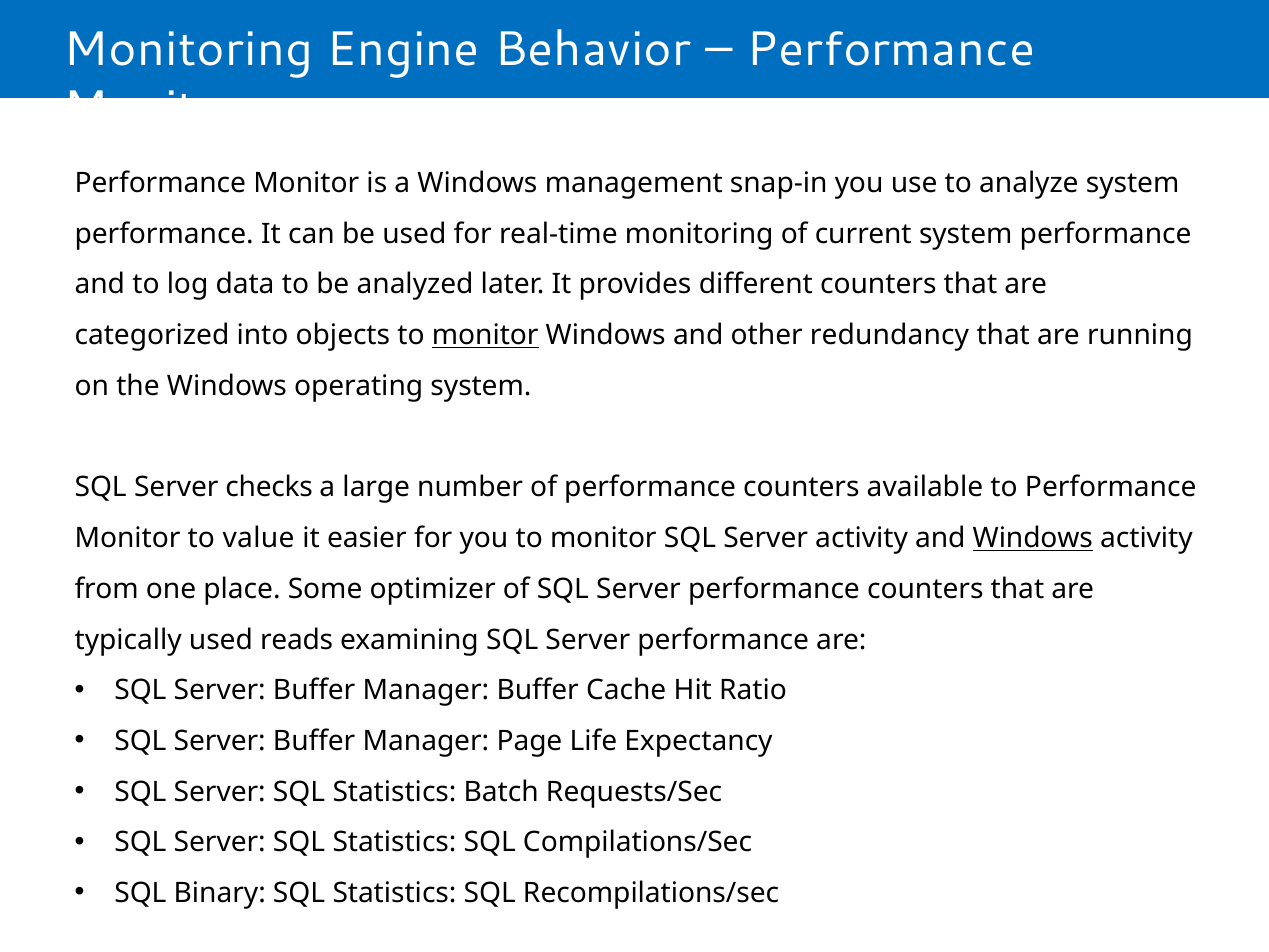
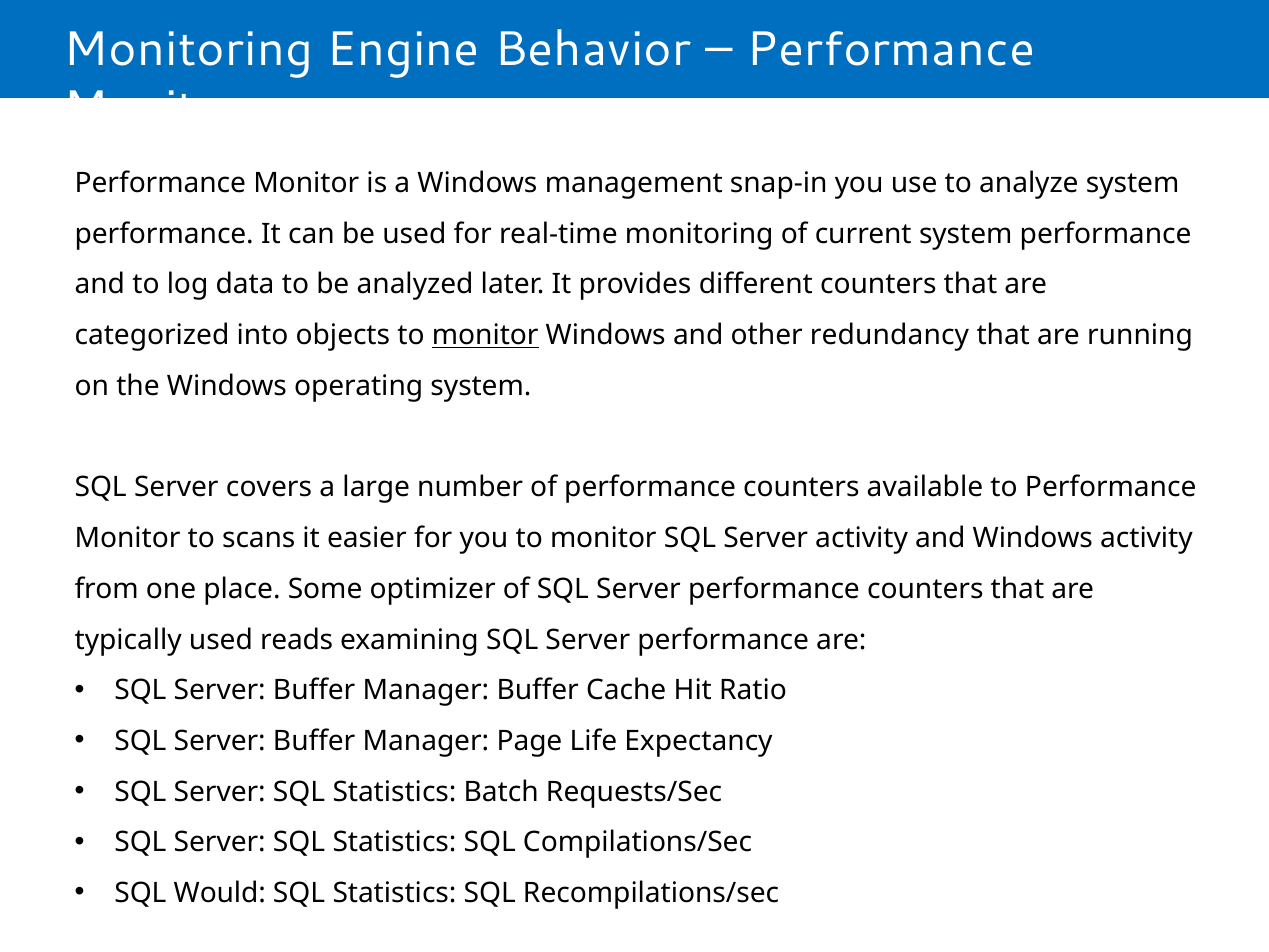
checks: checks -> covers
value: value -> scans
Windows at (1033, 538) underline: present -> none
Binary: Binary -> Would
